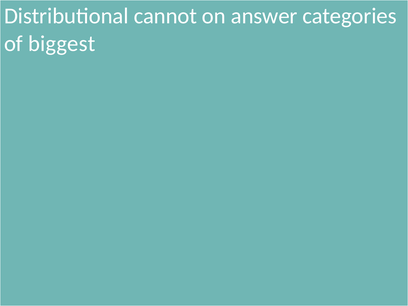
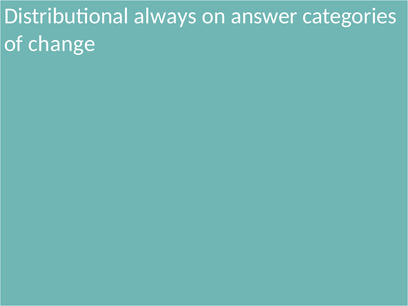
cannot: cannot -> always
biggest: biggest -> change
